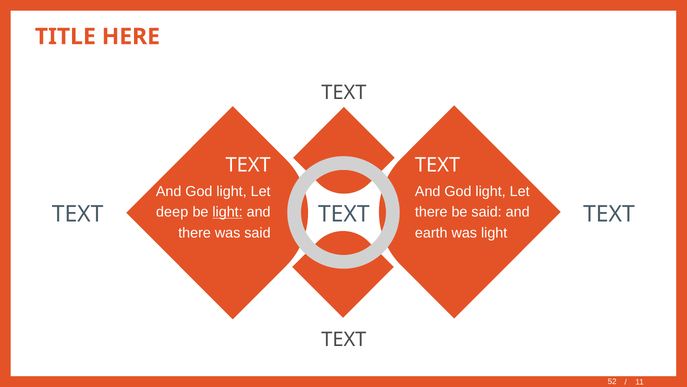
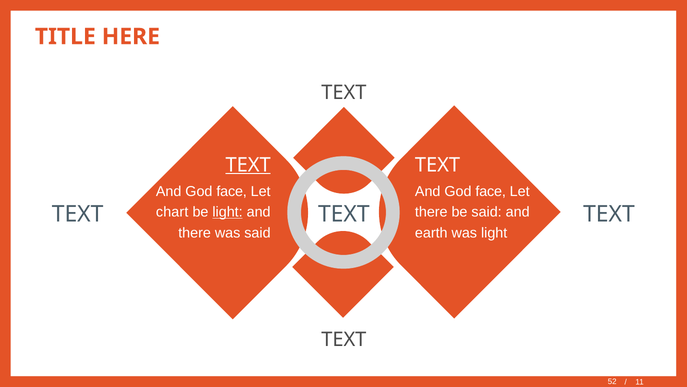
TEXT at (248, 165) underline: none -> present
light at (232, 191): light -> face
light at (491, 191): light -> face
deep: deep -> chart
